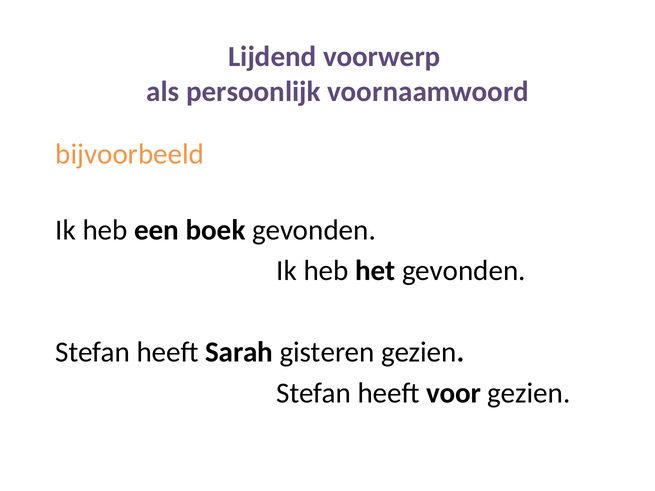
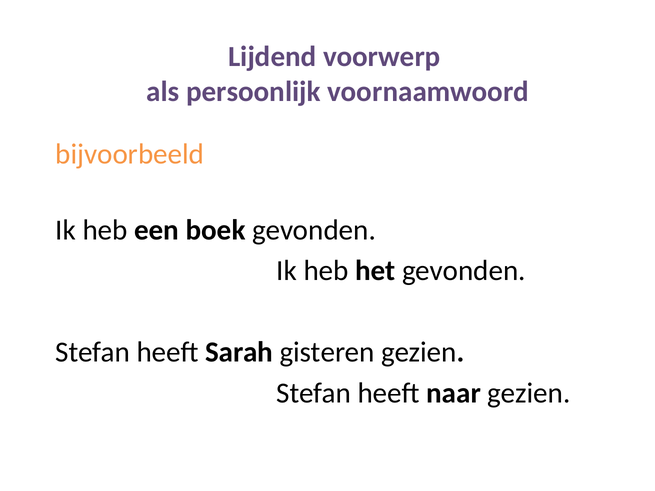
voor: voor -> naar
